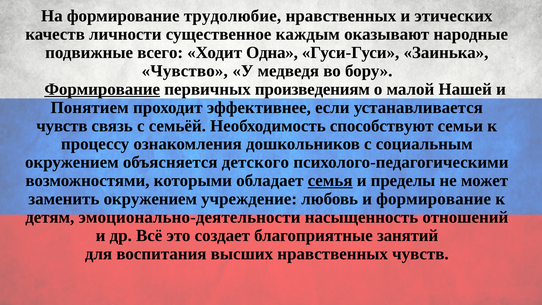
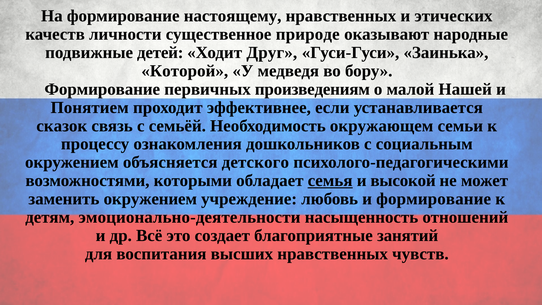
трудолюбие: трудолюбие -> настоящему
каждым: каждым -> природе
всего: всего -> детей
Одна: Одна -> Друг
Чувство: Чувство -> Которой
Формирование at (102, 89) underline: present -> none
чувств at (62, 126): чувств -> сказок
способствуют: способствуют -> окружающем
пределы: пределы -> высокой
